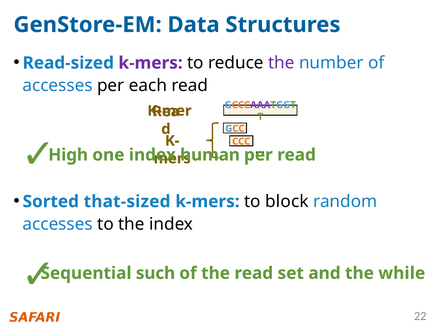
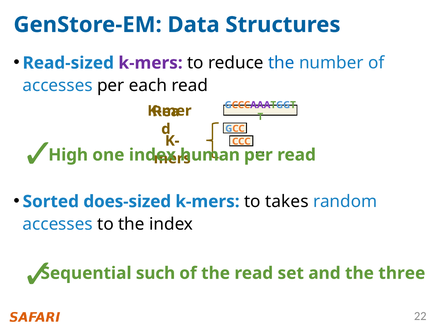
the at (281, 63) colour: purple -> blue
that-sized: that-sized -> does-sized
block: block -> takes
while: while -> three
